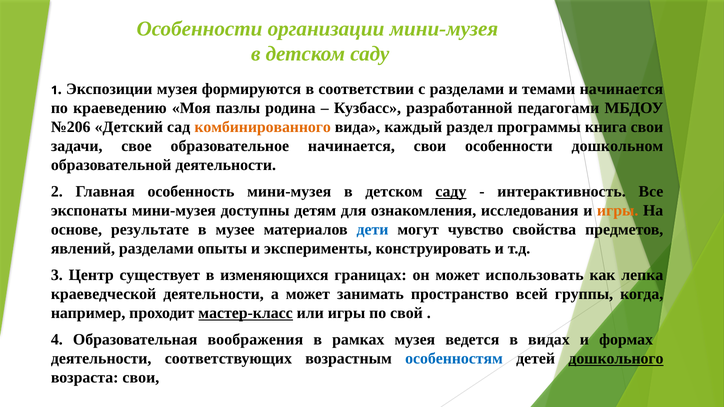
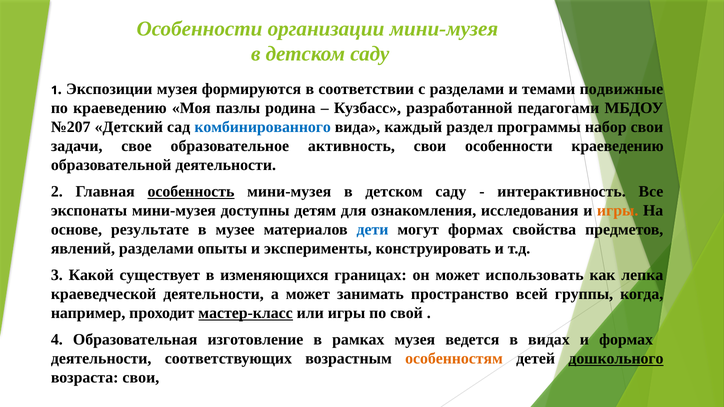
темами начинается: начинается -> подвижные
№206: №206 -> №207
комбинированного colour: orange -> blue
книга: книга -> набор
образовательное начинается: начинается -> активность
особенности дошкольном: дошкольном -> краеведению
особенность underline: none -> present
саду at (451, 192) underline: present -> none
могут чувство: чувство -> формах
Центр: Центр -> Какой
воображения: воображения -> изготовление
особенностям colour: blue -> orange
